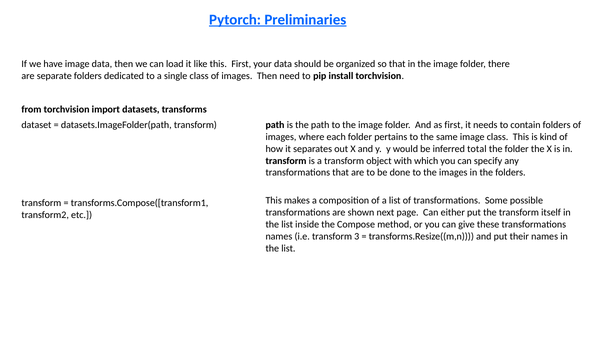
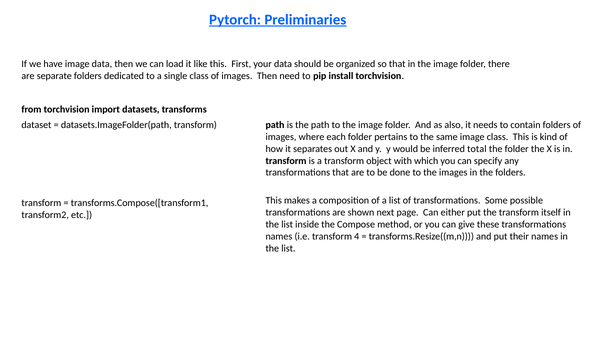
as first: first -> also
3: 3 -> 4
